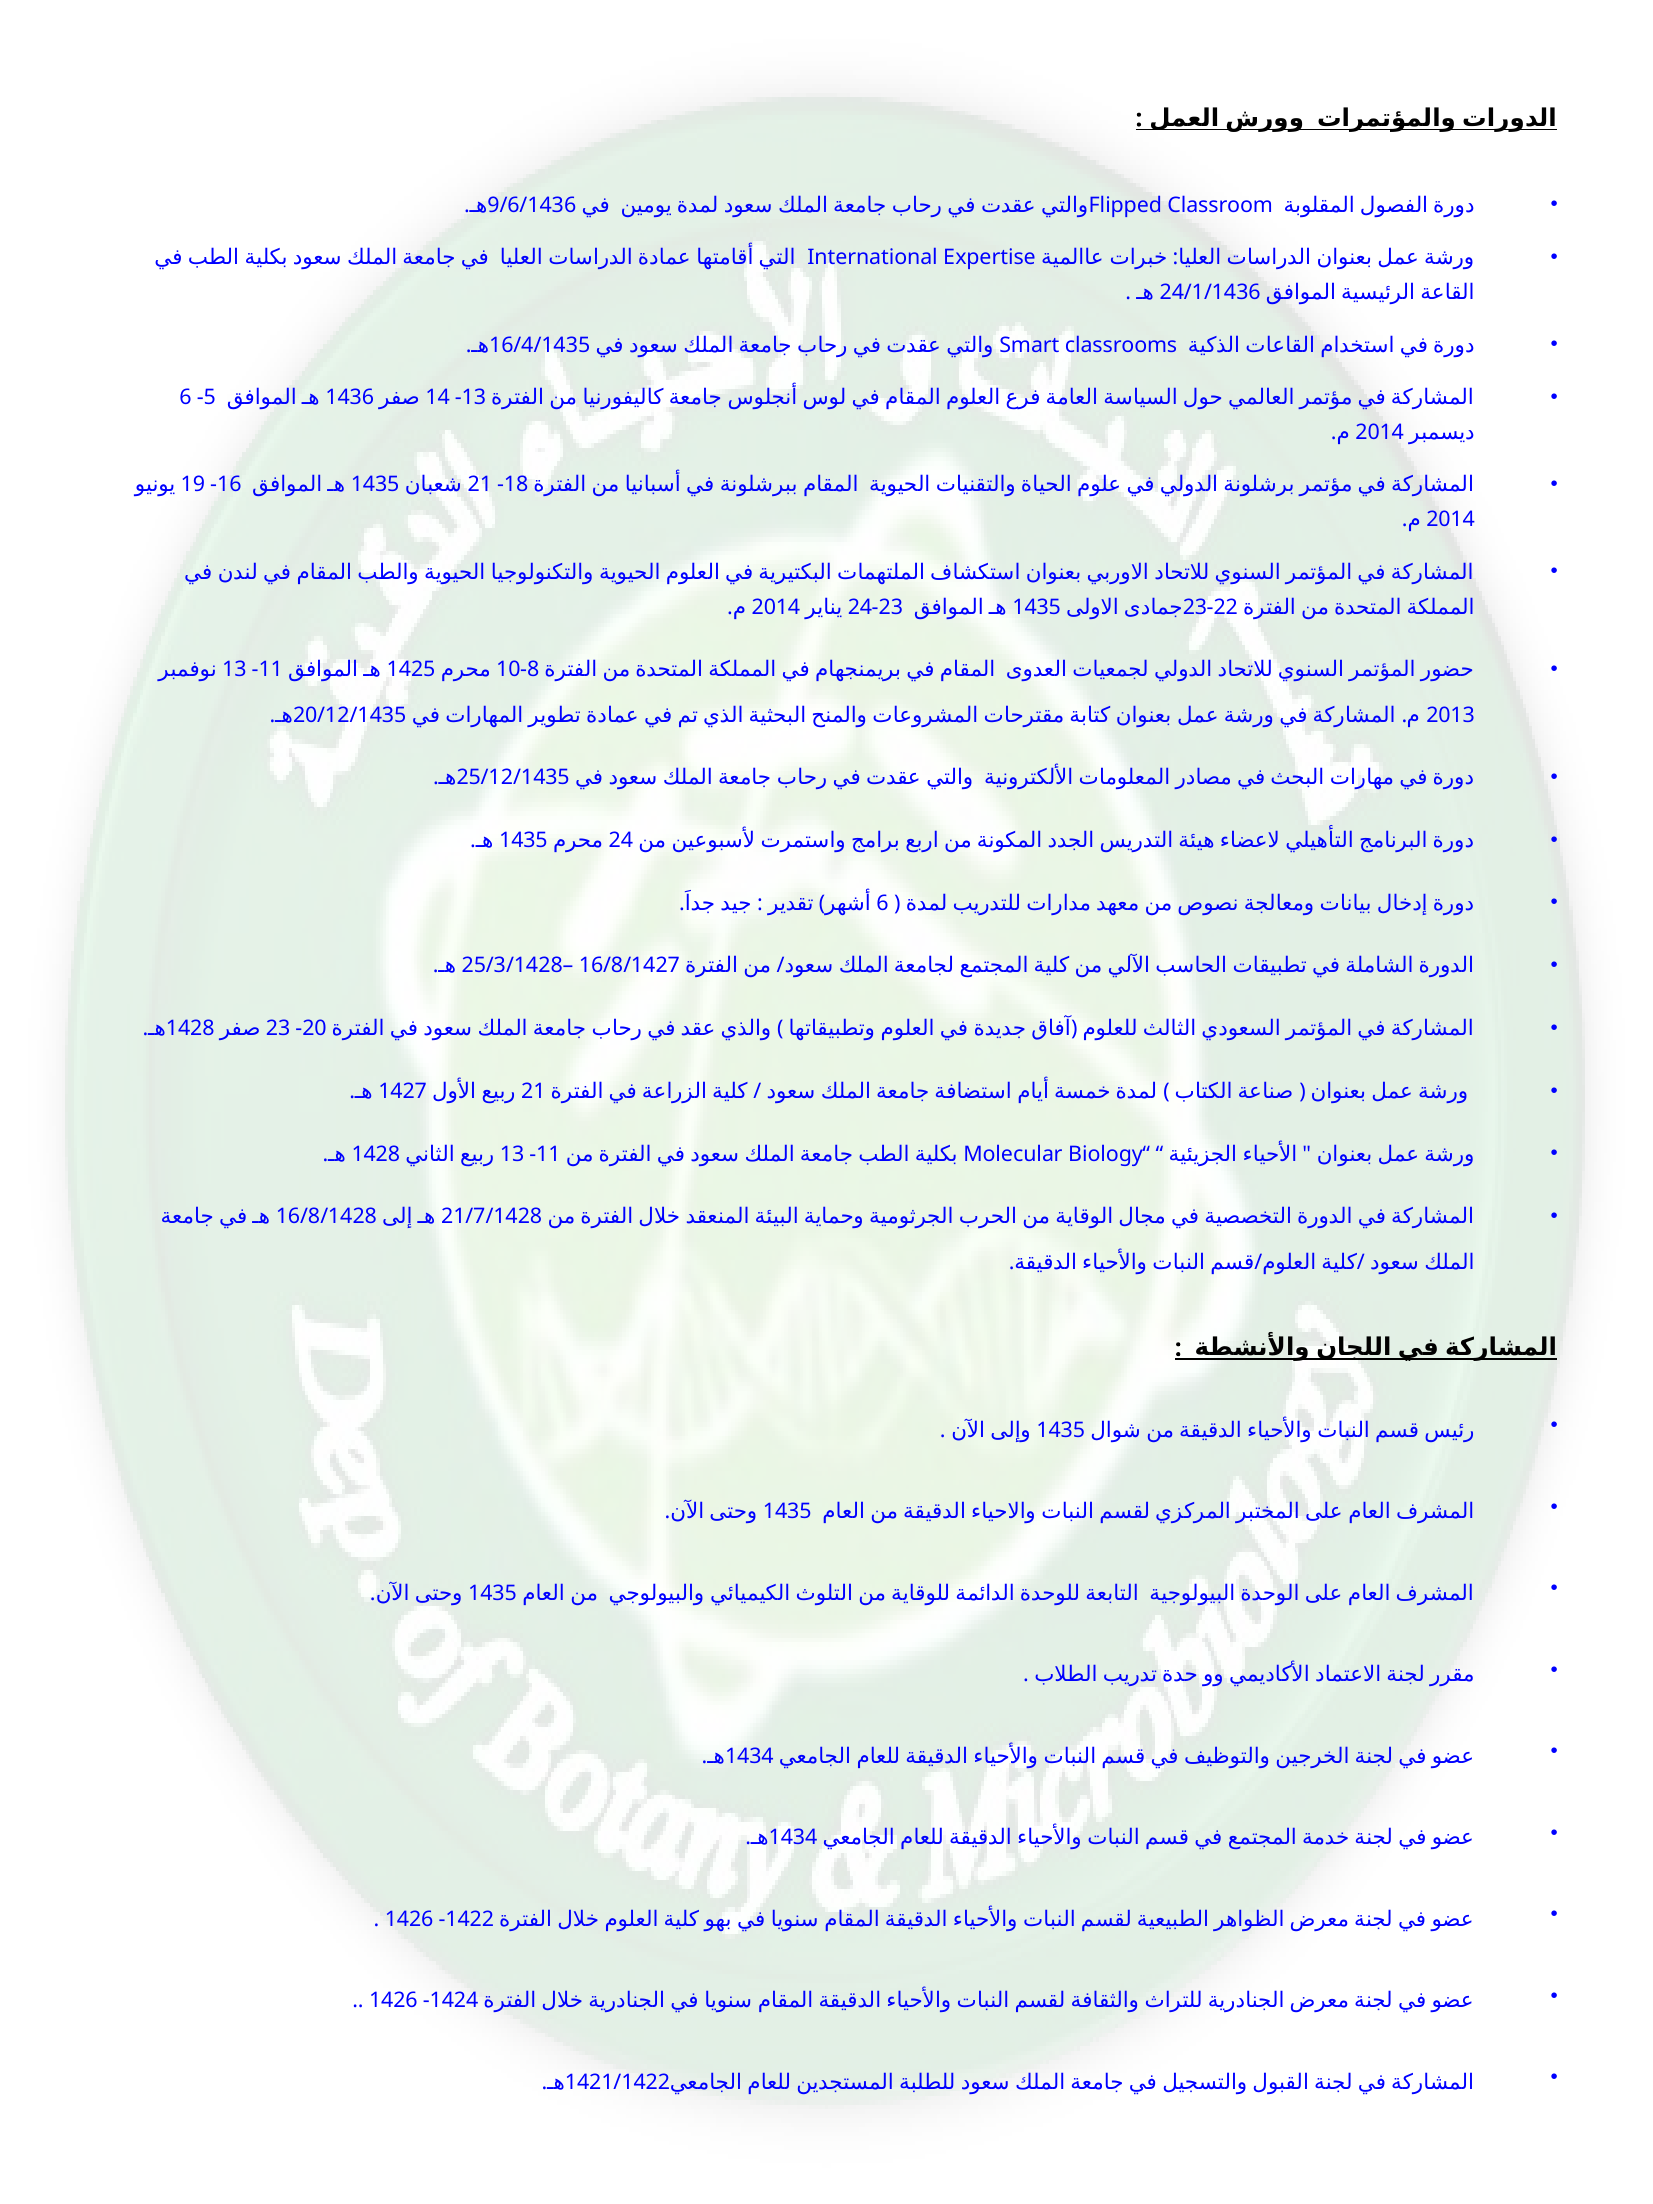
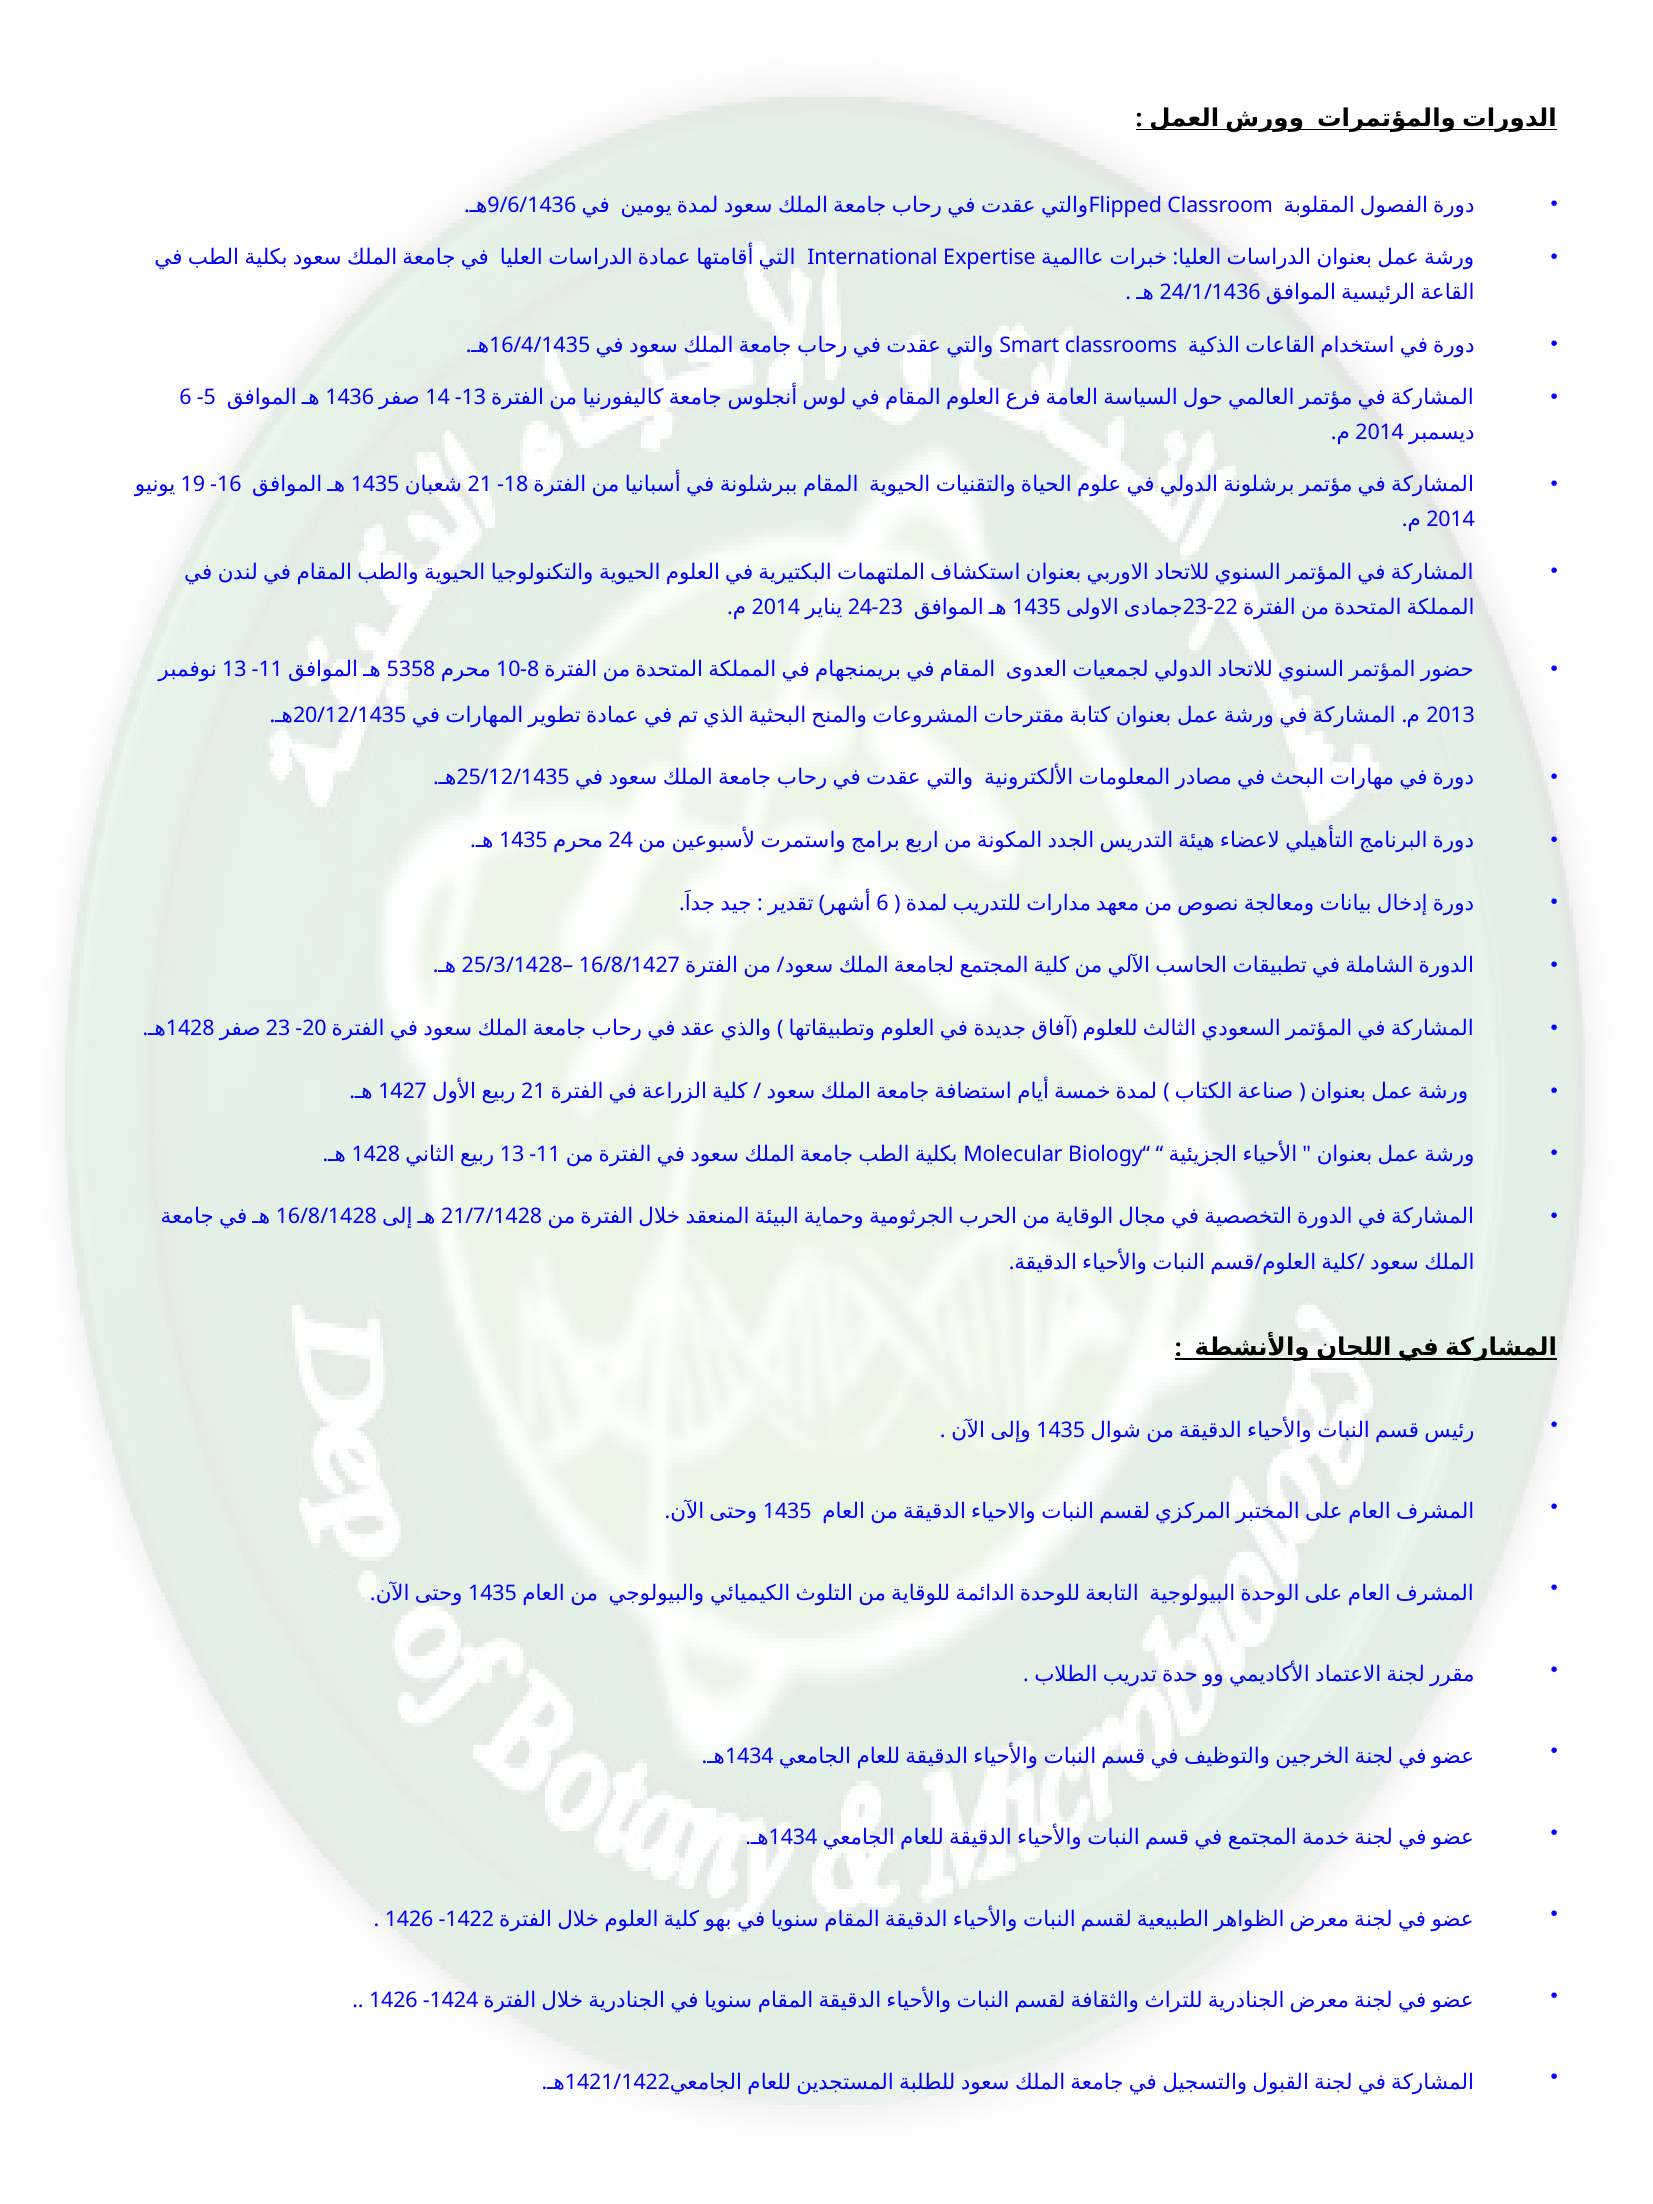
1425: 1425 -> 5358
